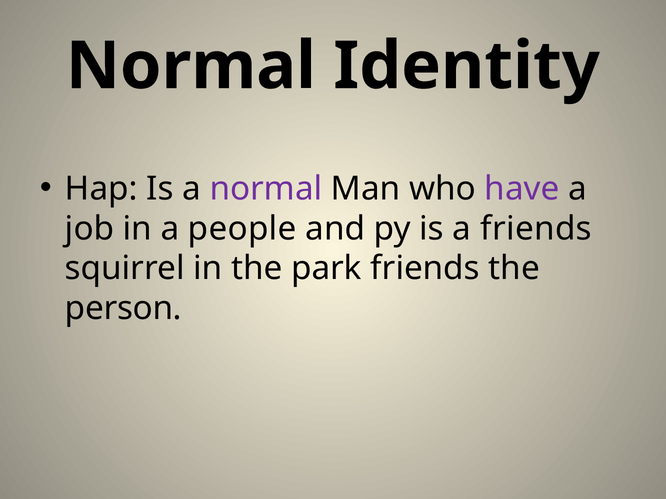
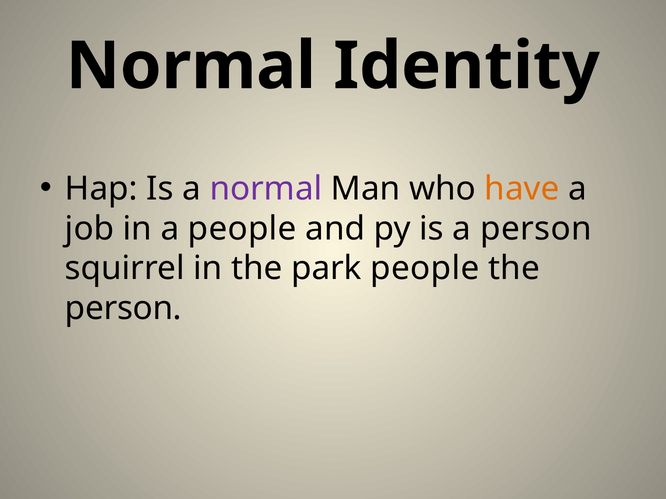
have colour: purple -> orange
a friends: friends -> person
park friends: friends -> people
